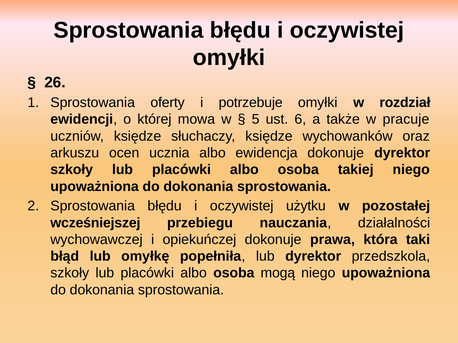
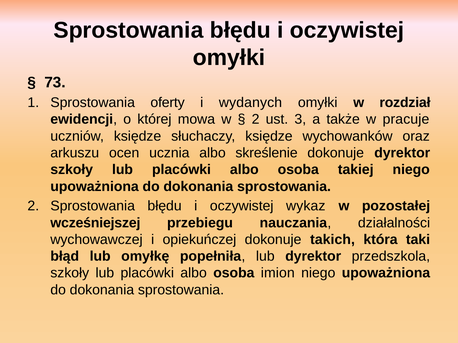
26: 26 -> 73
potrzebuje: potrzebuje -> wydanych
5 at (256, 120): 5 -> 2
6: 6 -> 3
ewidencja: ewidencja -> skreślenie
użytku: użytku -> wykaz
prawa: prawa -> takich
mogą: mogą -> imion
